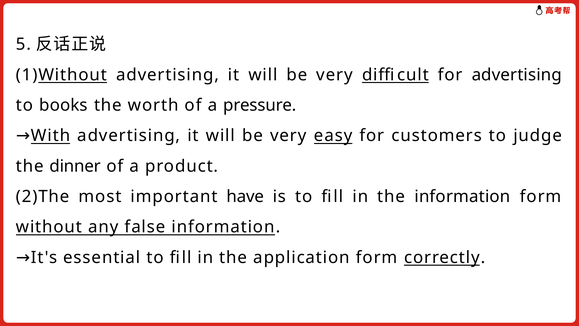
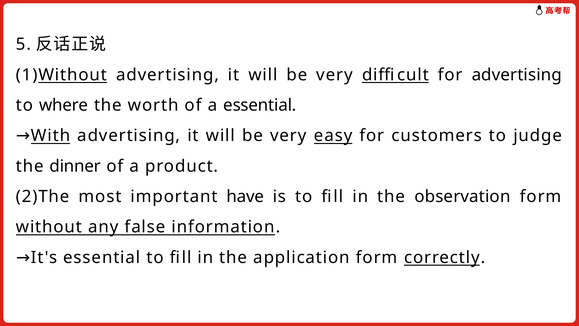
books: books -> where
a pressure: pressure -> essential
the information: information -> observation
